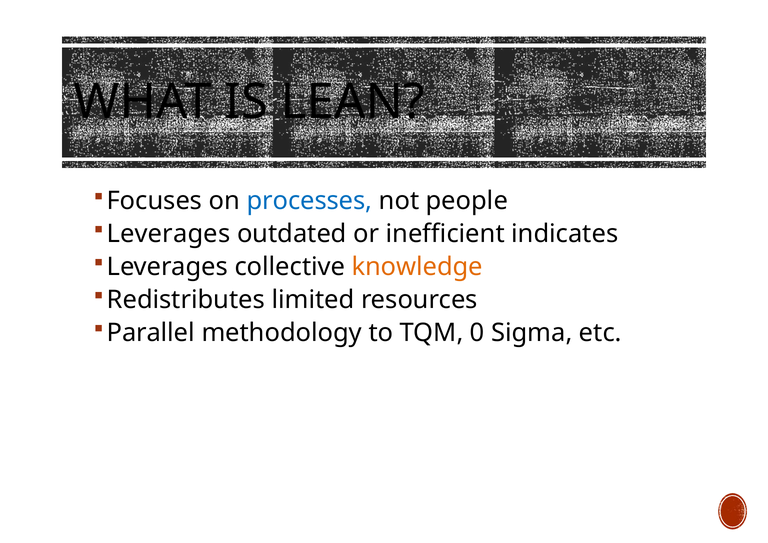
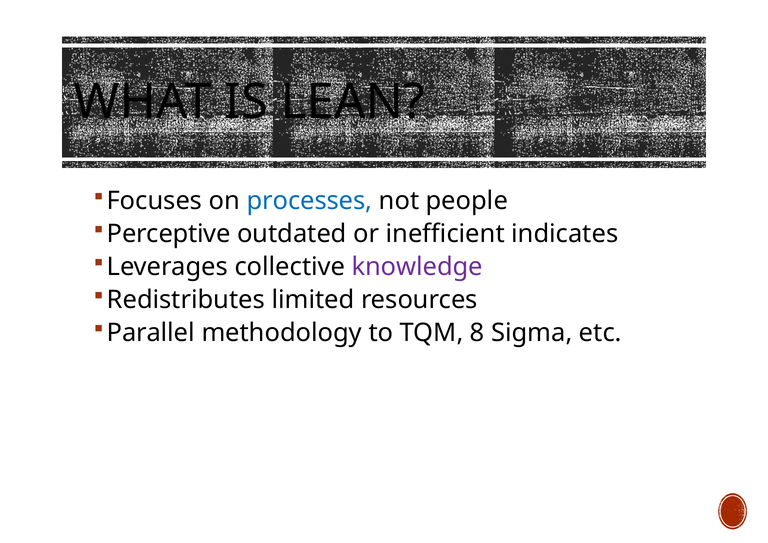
Leverages at (169, 234): Leverages -> Perceptive
knowledge colour: orange -> purple
0: 0 -> 8
